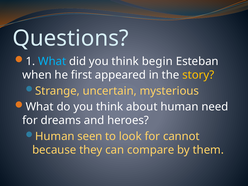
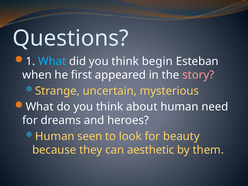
story colour: yellow -> pink
cannot: cannot -> beauty
compare: compare -> aesthetic
